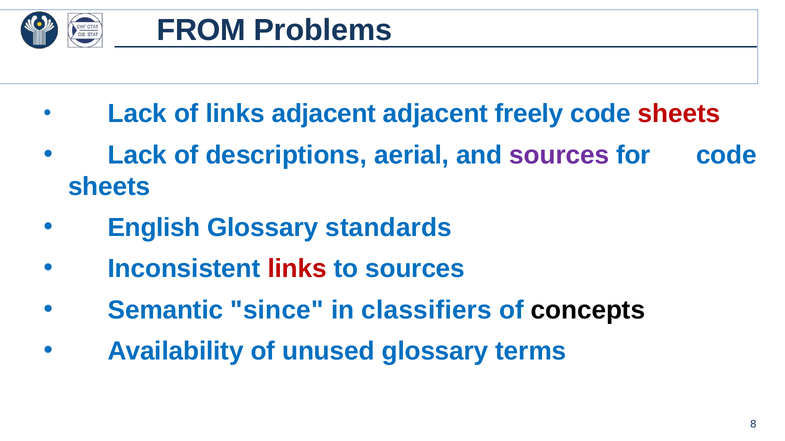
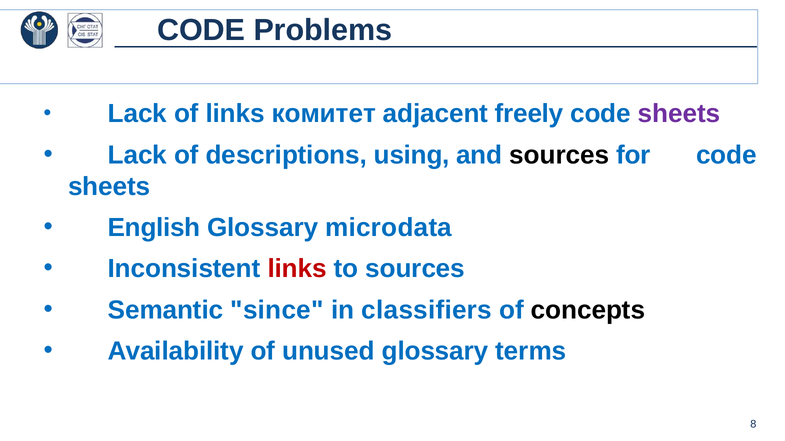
FROM at (201, 30): FROM -> CODE
links adjacent: adjacent -> комитет
sheets at (679, 114) colour: red -> purple
aerial: aerial -> using
sources at (559, 155) colour: purple -> black
standards: standards -> microdata
